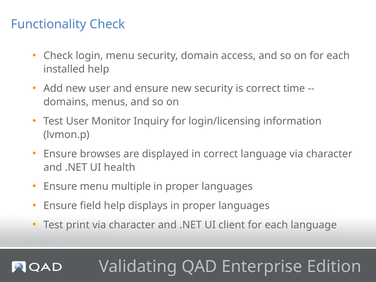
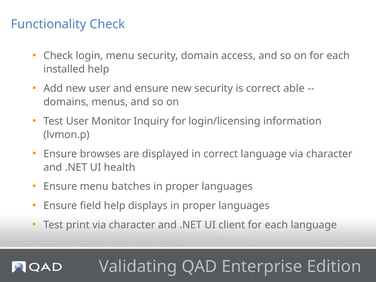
time: time -> able
multiple: multiple -> batches
